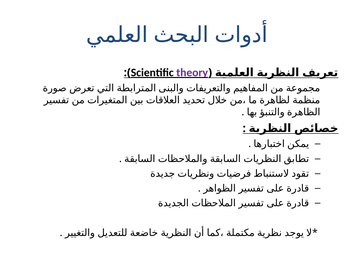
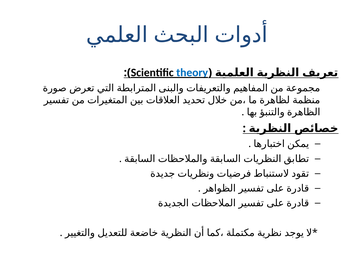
theory colour: purple -> blue
